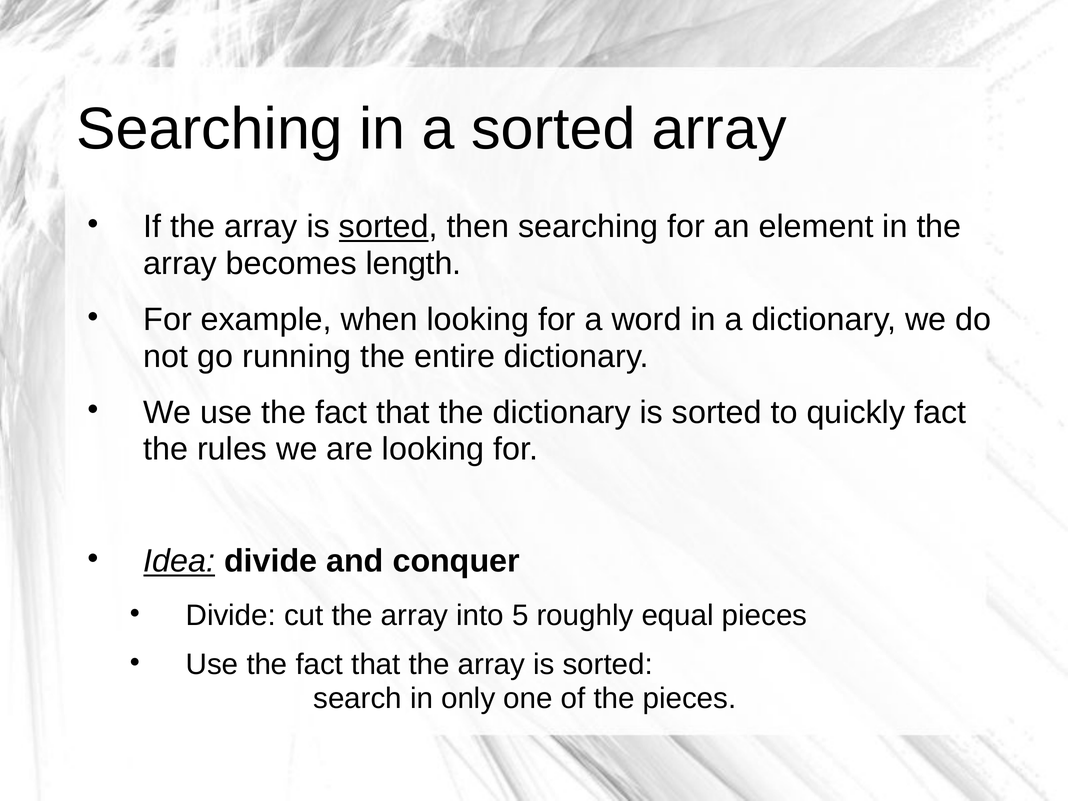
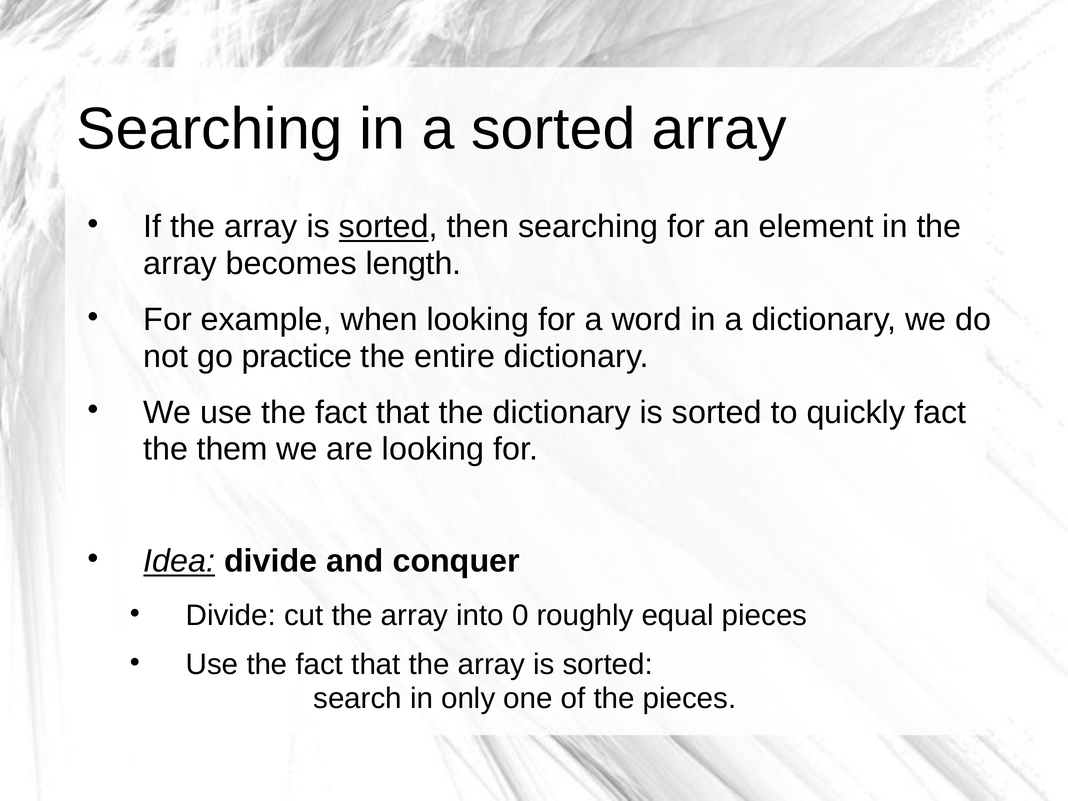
running: running -> practice
rules: rules -> them
5: 5 -> 0
